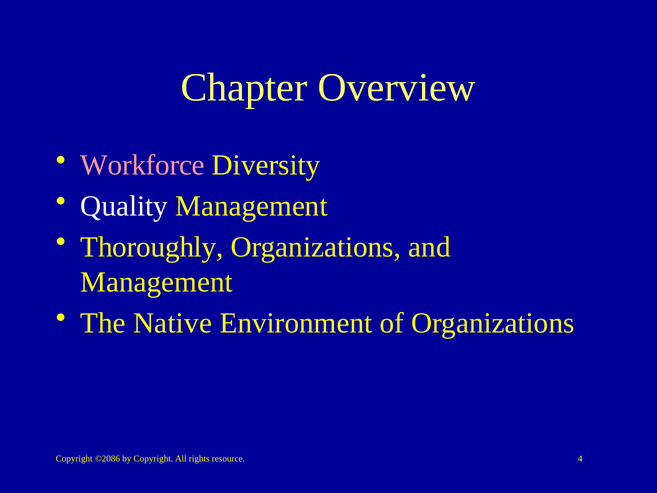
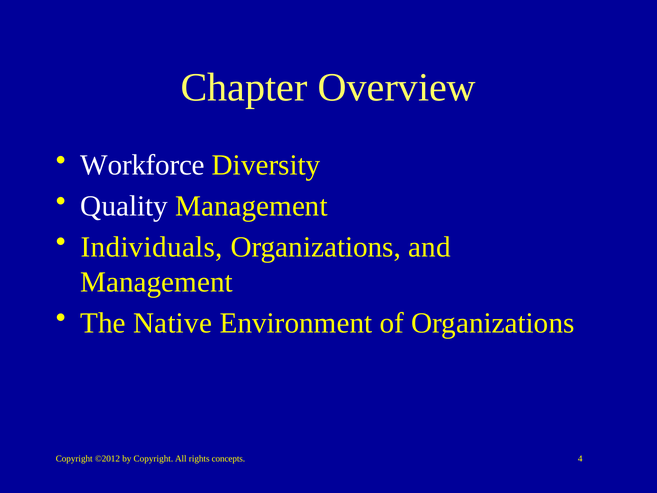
Workforce colour: pink -> white
Thoroughly: Thoroughly -> Individuals
©2086: ©2086 -> ©2012
resource: resource -> concepts
